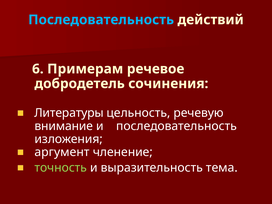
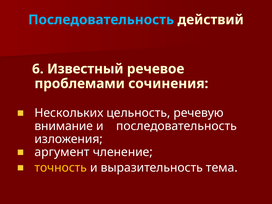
Примерам: Примерам -> Известный
добродетель: добродетель -> проблемами
Литературы: Литературы -> Нескольких
точность colour: light green -> yellow
